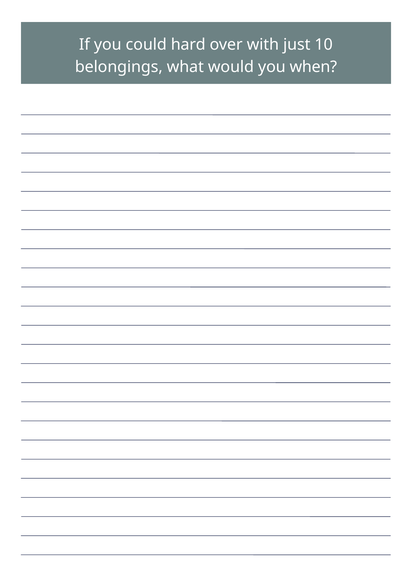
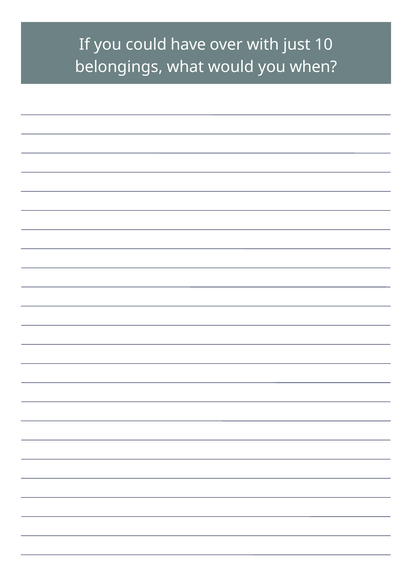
hard: hard -> have
